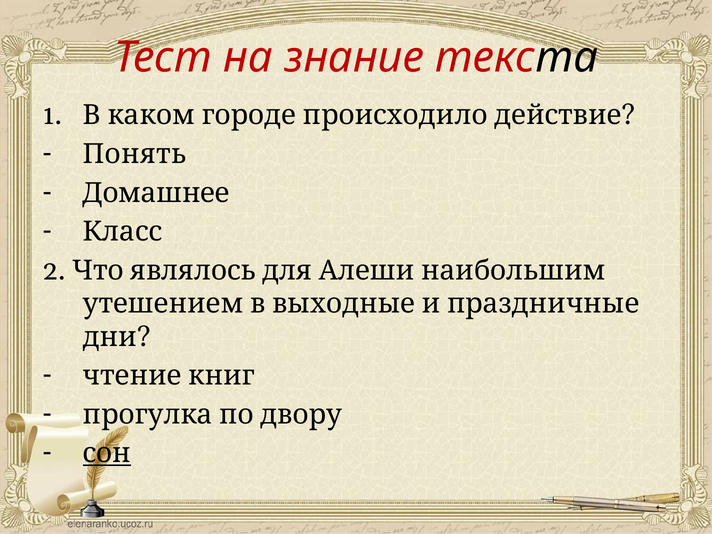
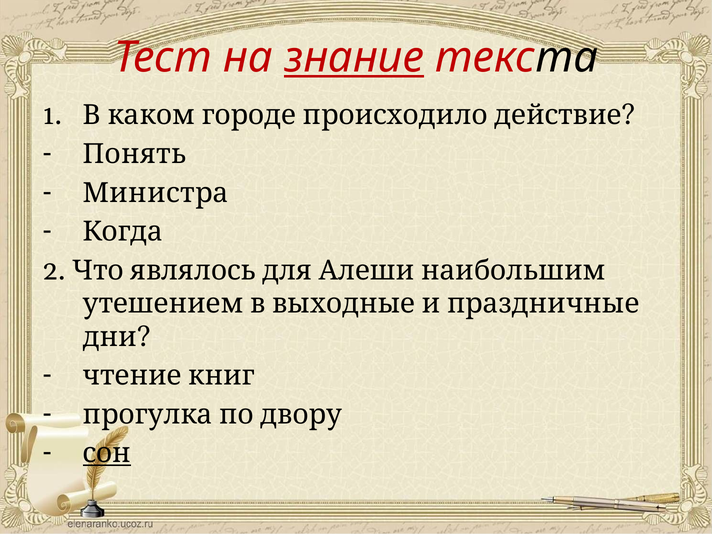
знание underline: none -> present
Домашнее: Домашнее -> Министра
Класс: Класс -> Когда
